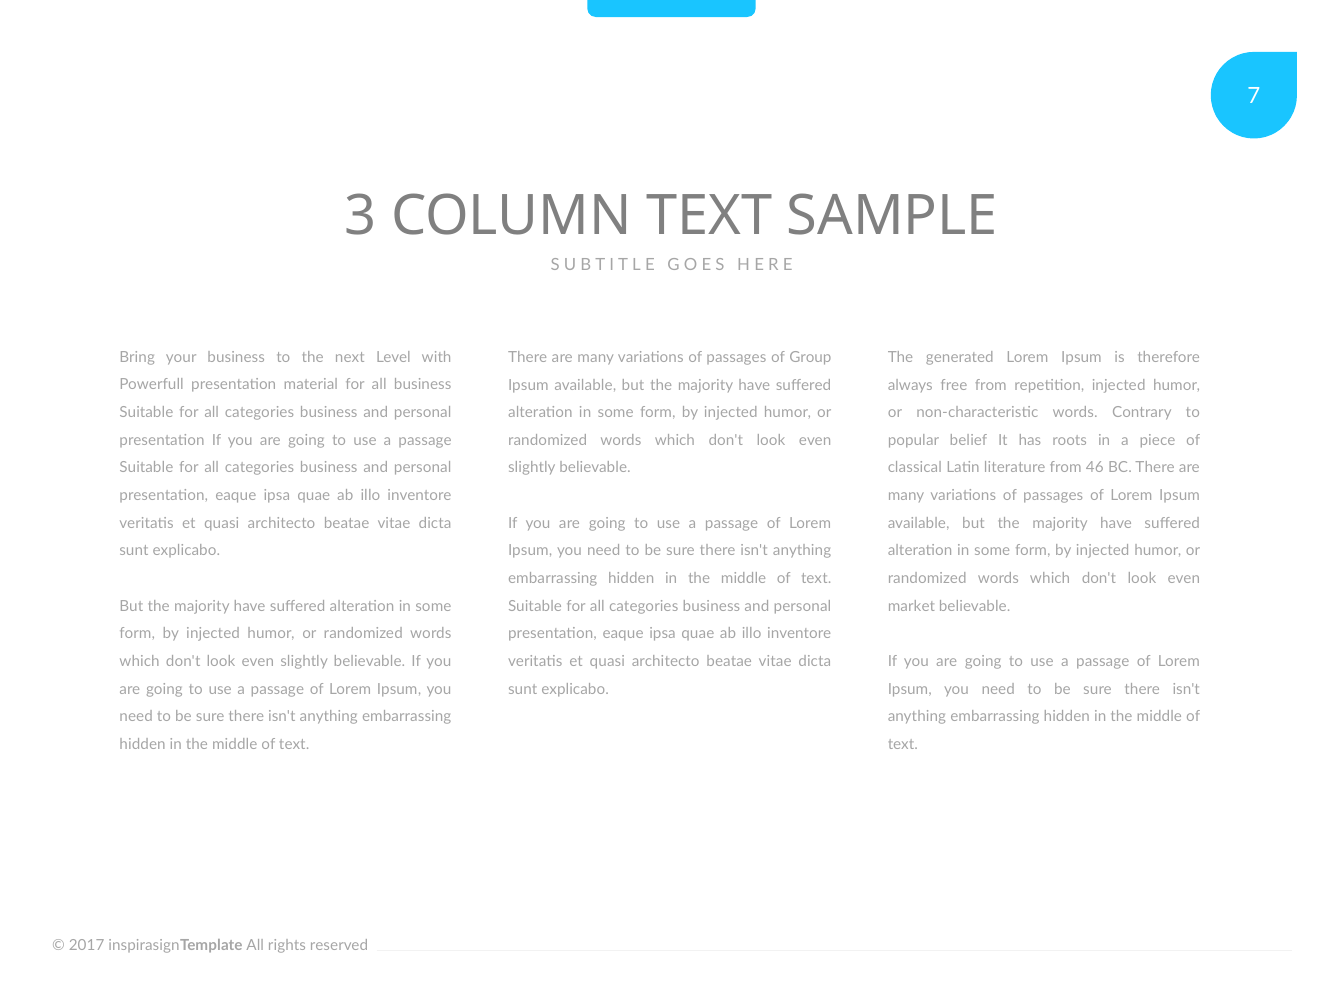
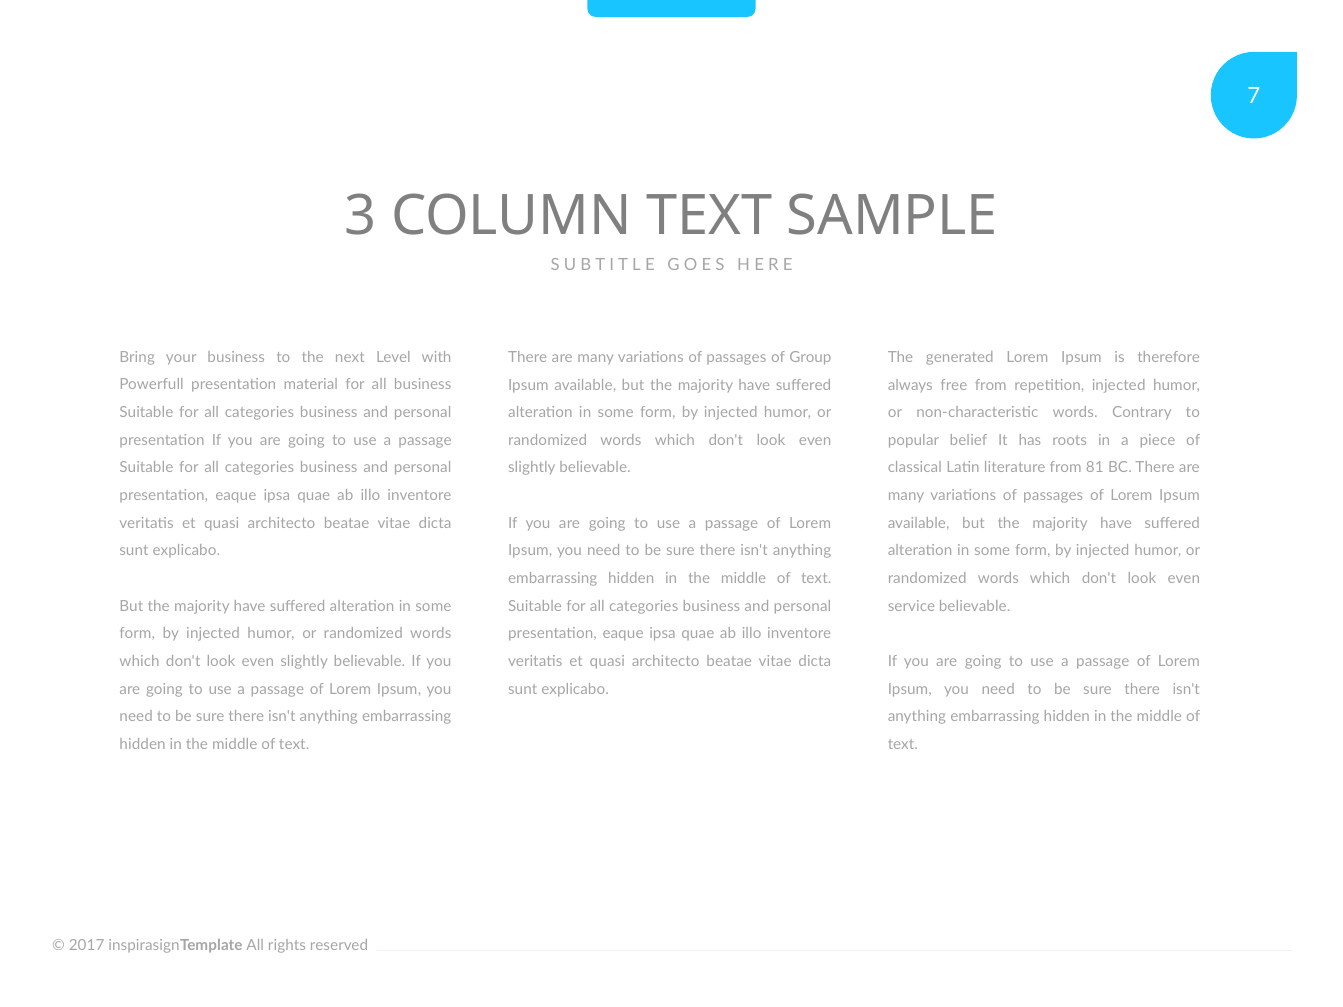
46: 46 -> 81
market: market -> service
